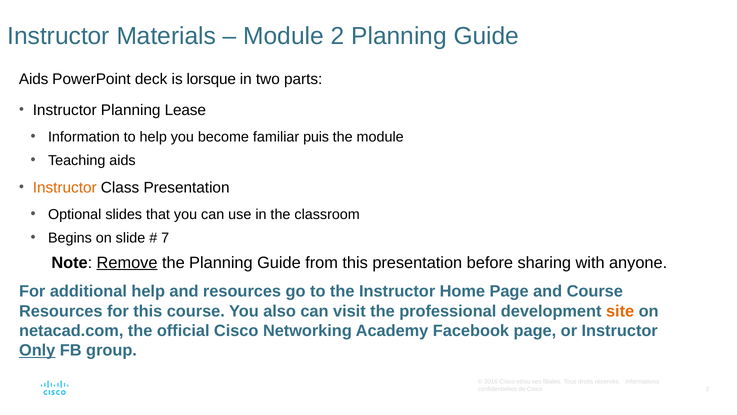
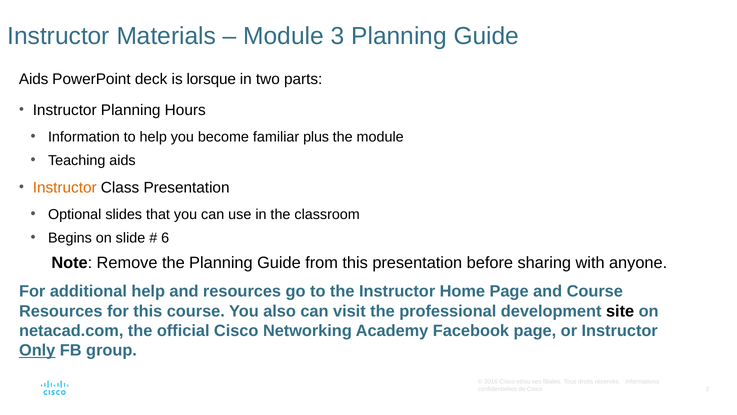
Module 2: 2 -> 3
Lease: Lease -> Hours
puis: puis -> plus
7: 7 -> 6
Remove underline: present -> none
site colour: orange -> black
